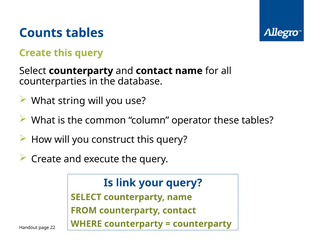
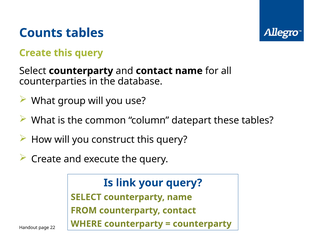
string: string -> group
operator: operator -> datepart
